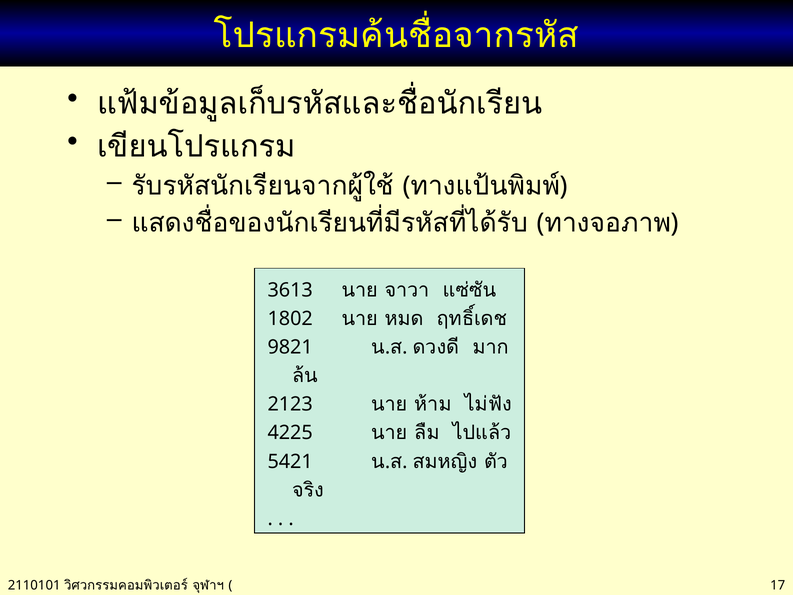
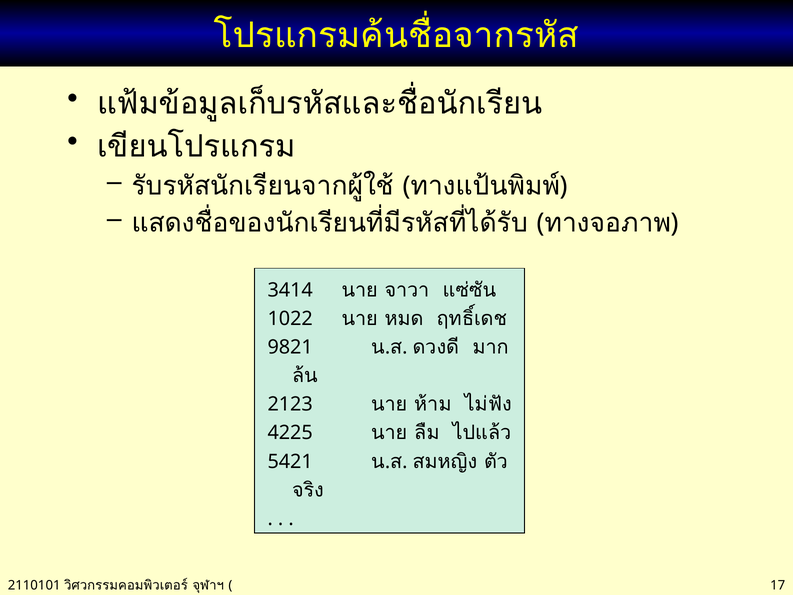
3613: 3613 -> 3414
1802: 1802 -> 1022
